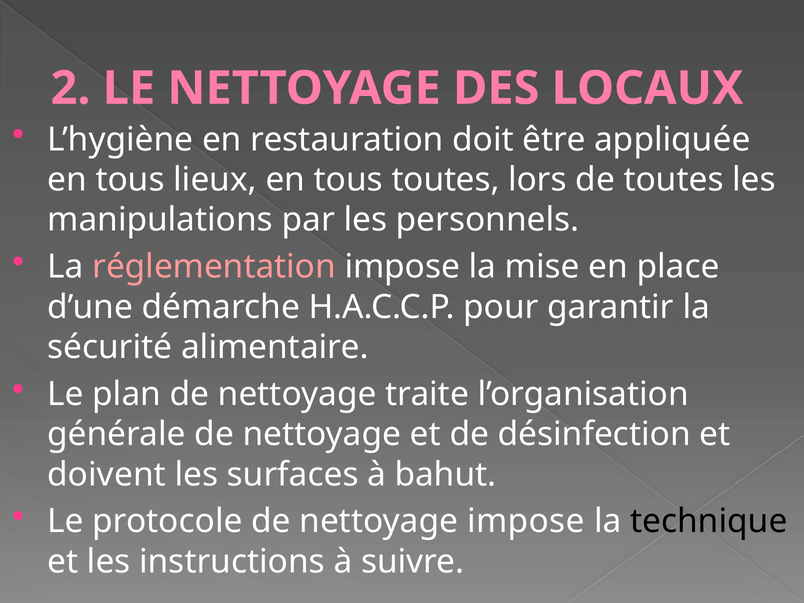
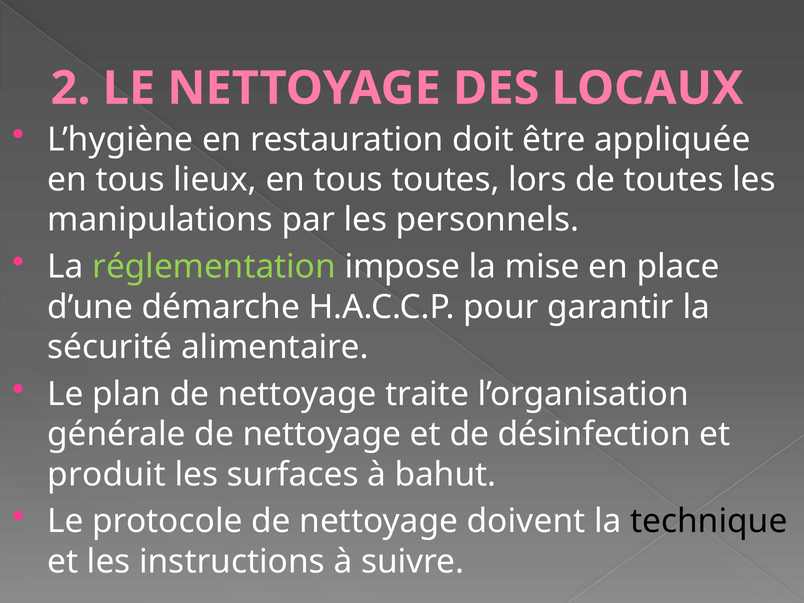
réglementation colour: pink -> light green
doivent: doivent -> produit
nettoyage impose: impose -> doivent
